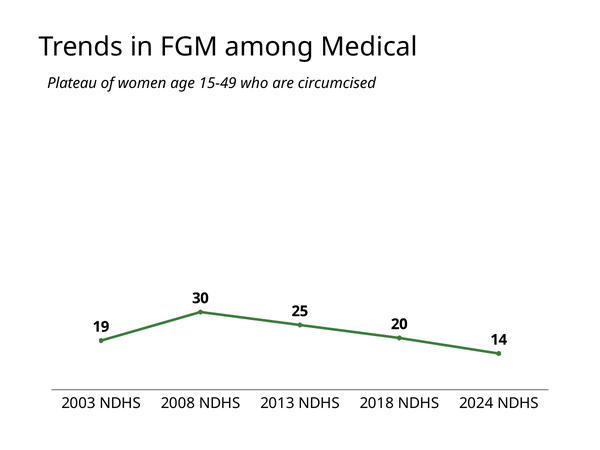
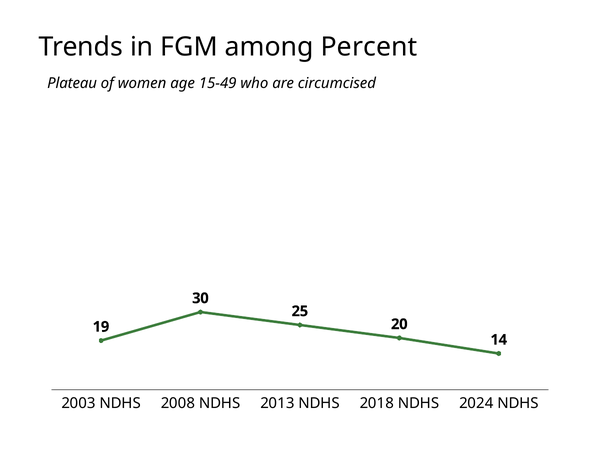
Medical: Medical -> Percent
